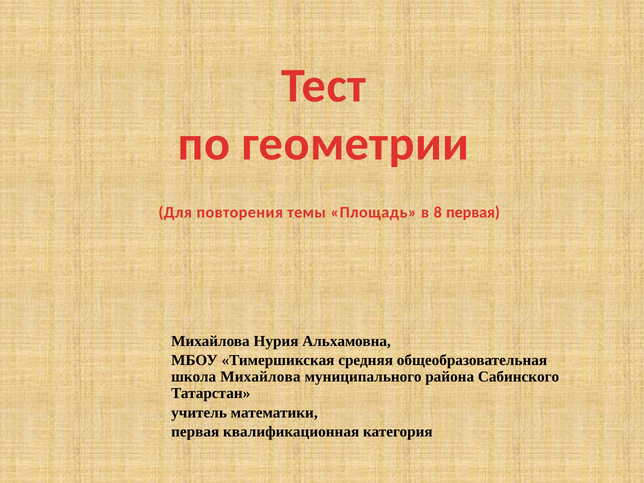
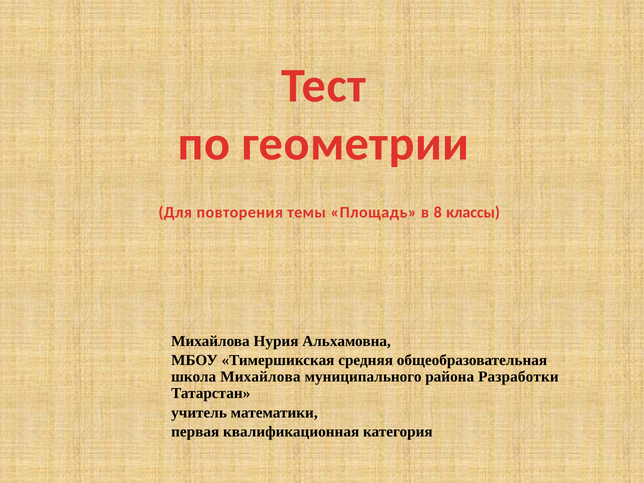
8 первая: первая -> классы
Сабинского: Сабинского -> Разработки
